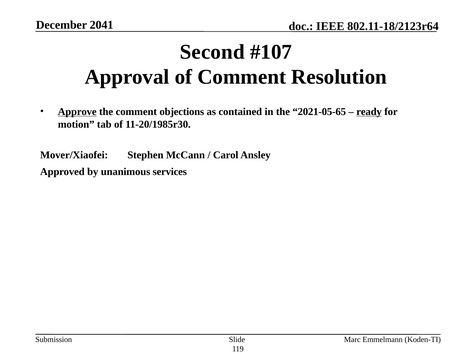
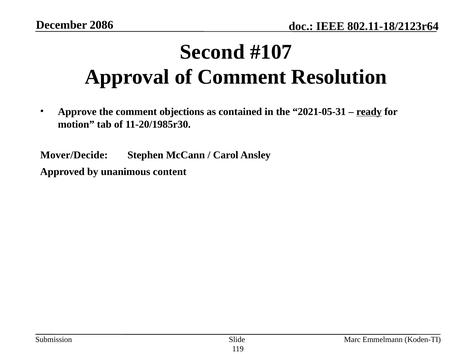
2041: 2041 -> 2086
Approve underline: present -> none
2021-05-65: 2021-05-65 -> 2021-05-31
Mover/Xiaofei: Mover/Xiaofei -> Mover/Decide
services: services -> content
